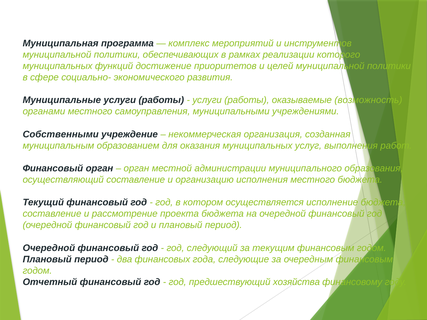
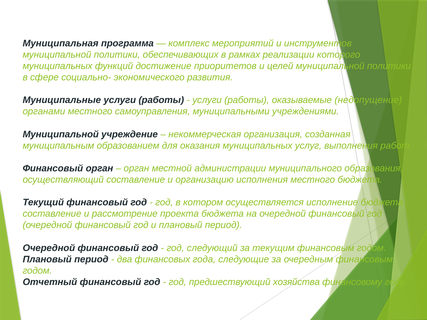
возможность: возможность -> недопущение
Собственными at (61, 134): Собственными -> Муниципальной
